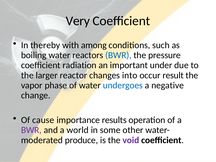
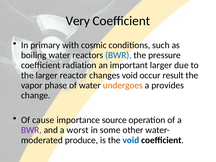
thereby: thereby -> primary
among: among -> cosmic
important under: under -> larger
changes into: into -> void
undergoes colour: blue -> orange
negative: negative -> provides
results: results -> source
world: world -> worst
void at (131, 140) colour: purple -> blue
